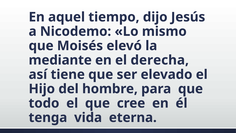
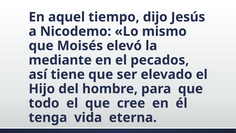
derecha: derecha -> pecados
